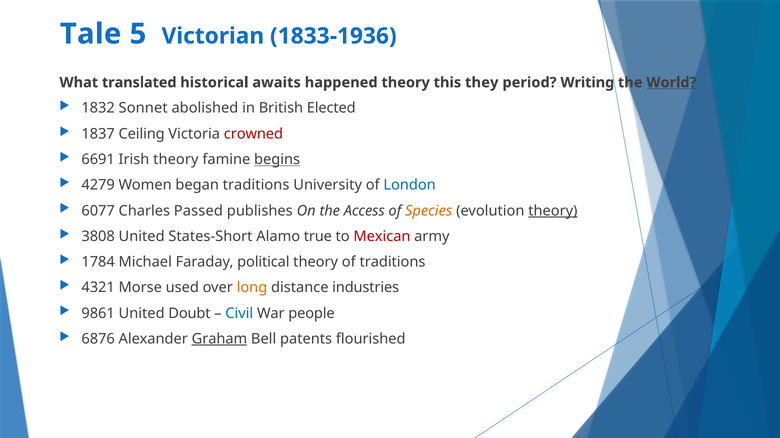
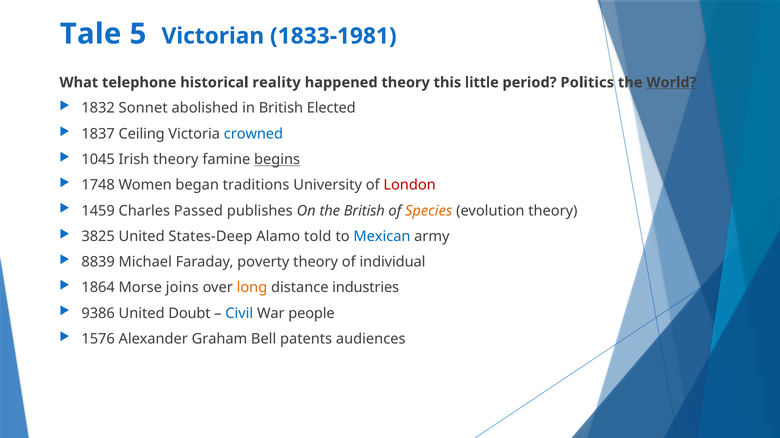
1833-1936: 1833-1936 -> 1833-1981
translated: translated -> telephone
awaits: awaits -> reality
they: they -> little
Writing: Writing -> Politics
crowned colour: red -> blue
6691: 6691 -> 1045
4279: 4279 -> 1748
London colour: blue -> red
6077: 6077 -> 1459
the Access: Access -> British
theory at (553, 211) underline: present -> none
3808: 3808 -> 3825
States-Short: States-Short -> States-Deep
true: true -> told
Mexican colour: red -> blue
1784: 1784 -> 8839
political: political -> poverty
of traditions: traditions -> individual
4321: 4321 -> 1864
used: used -> joins
9861: 9861 -> 9386
6876: 6876 -> 1576
Graham underline: present -> none
flourished: flourished -> audiences
